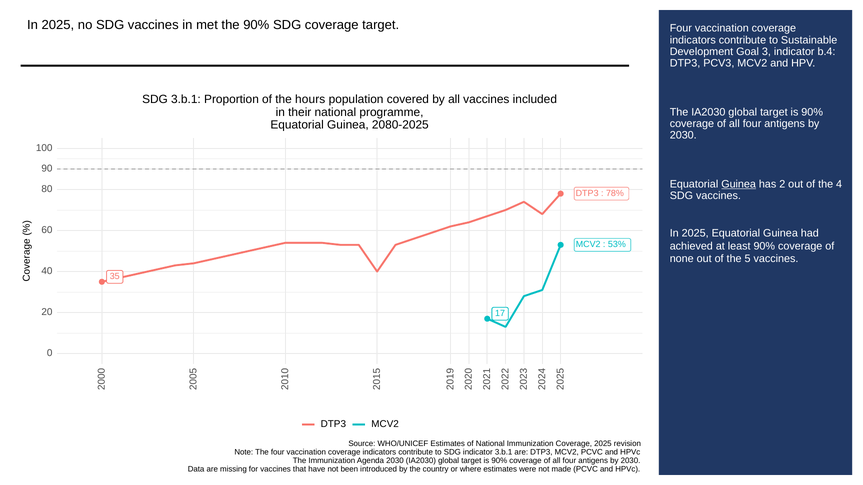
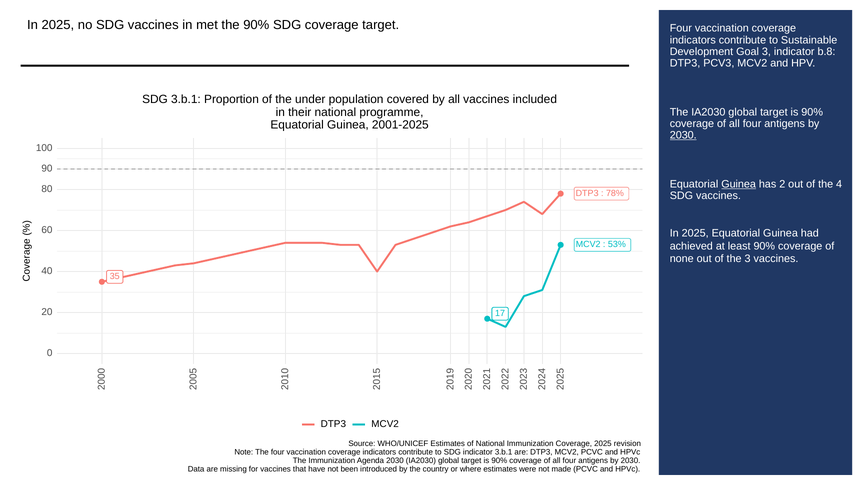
b.4: b.4 -> b.8
hours: hours -> under
2080-2025: 2080-2025 -> 2001-2025
2030 at (683, 135) underline: none -> present
the 5: 5 -> 3
